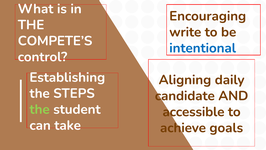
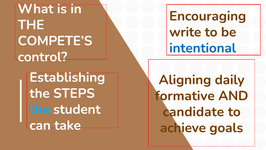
candidate: candidate -> formative
the at (40, 109) colour: light green -> light blue
accessible: accessible -> candidate
